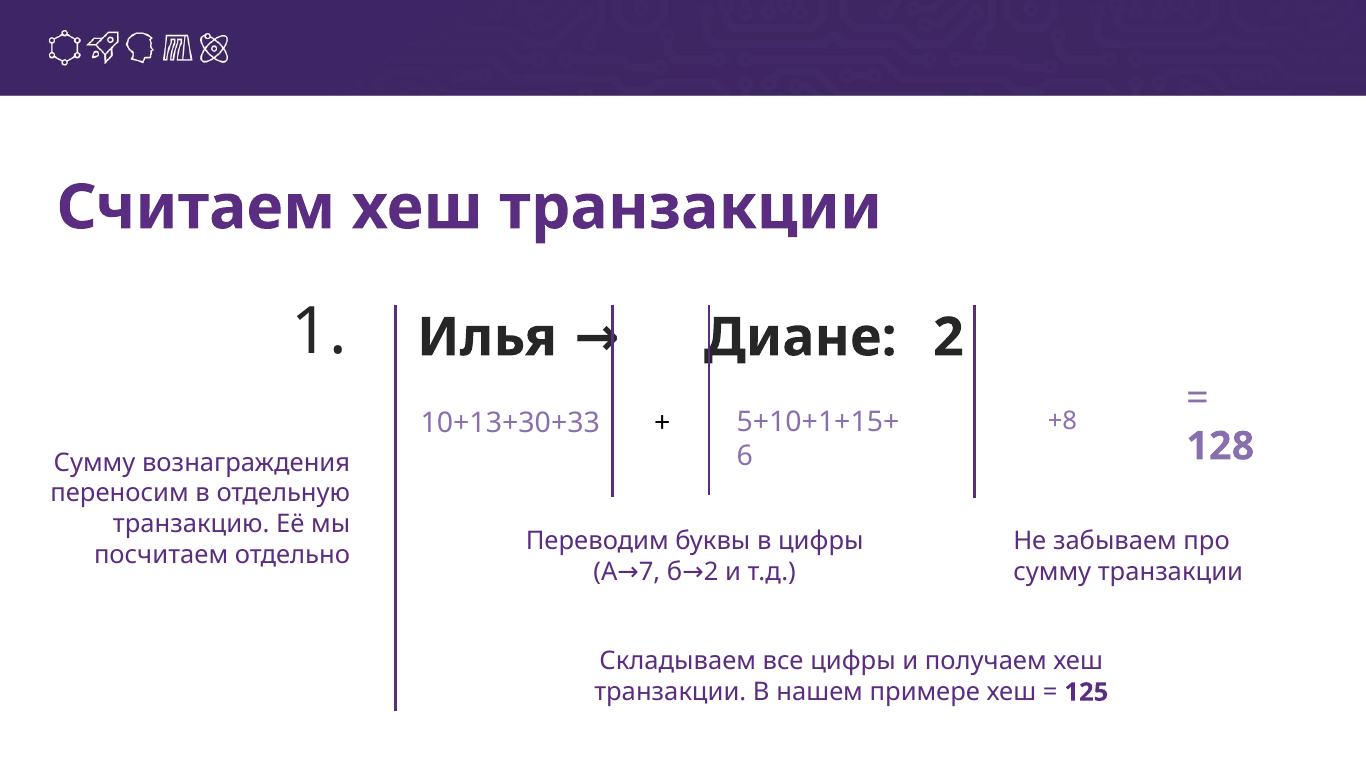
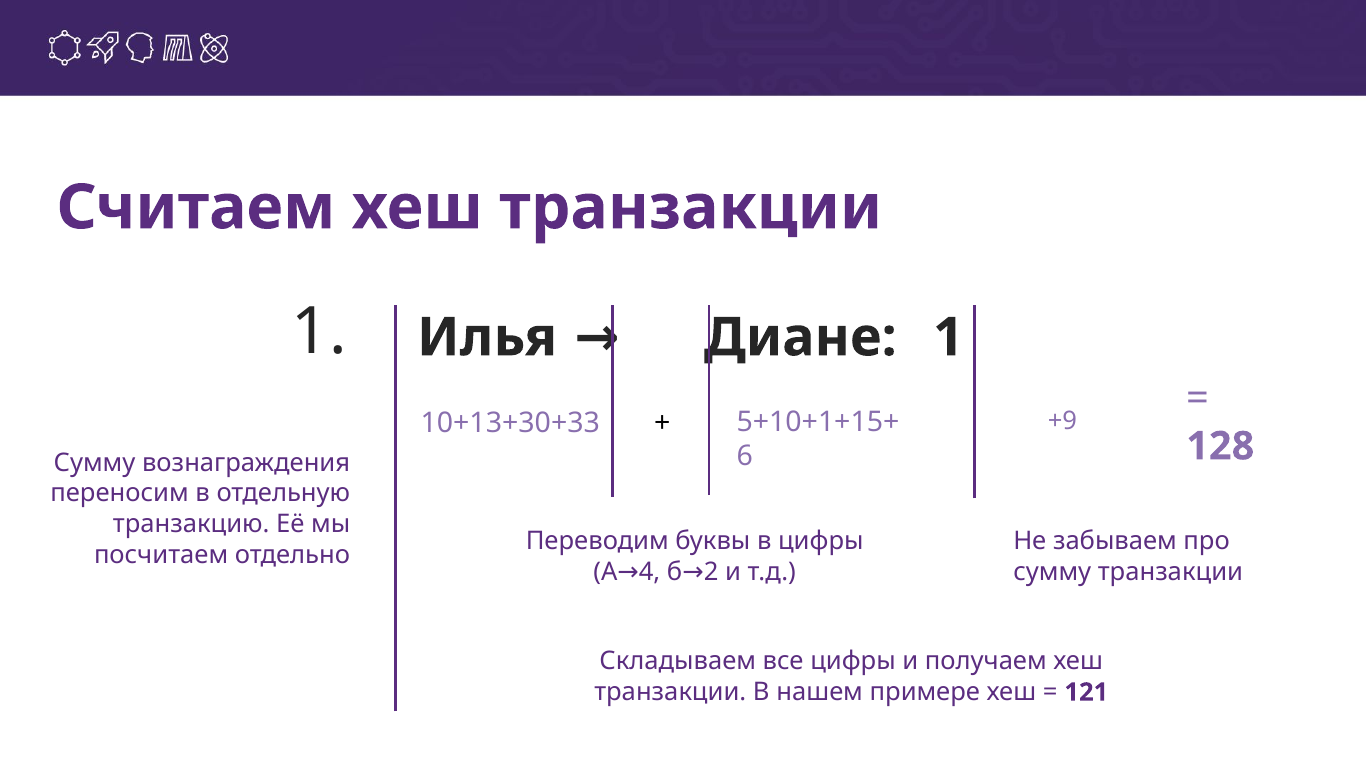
Диане 2: 2 -> 1
+8: +8 -> +9
7: 7 -> 4
125: 125 -> 121
